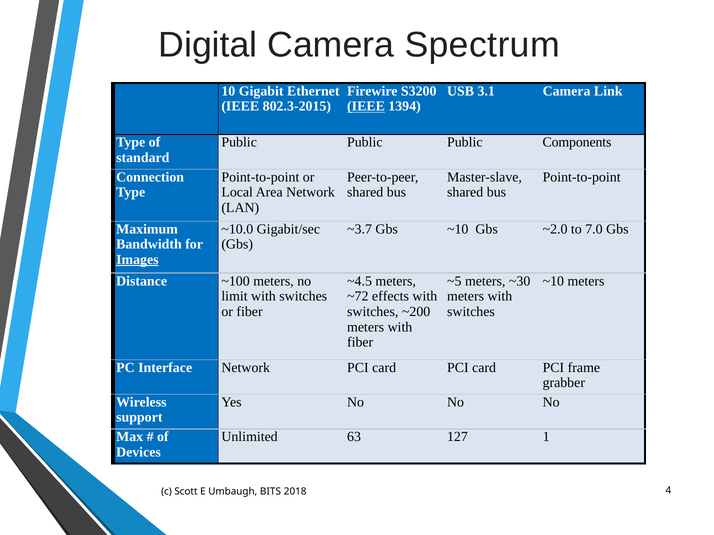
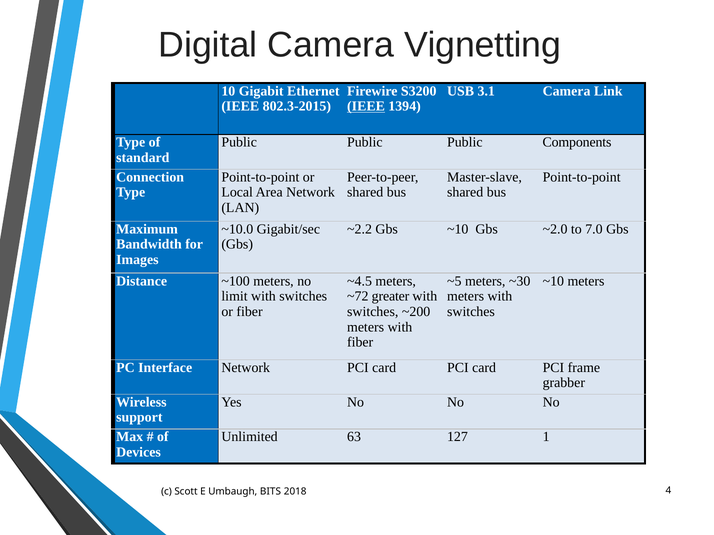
Spectrum: Spectrum -> Vignetting
~3.7: ~3.7 -> ~2.2
Images underline: present -> none
effects: effects -> greater
